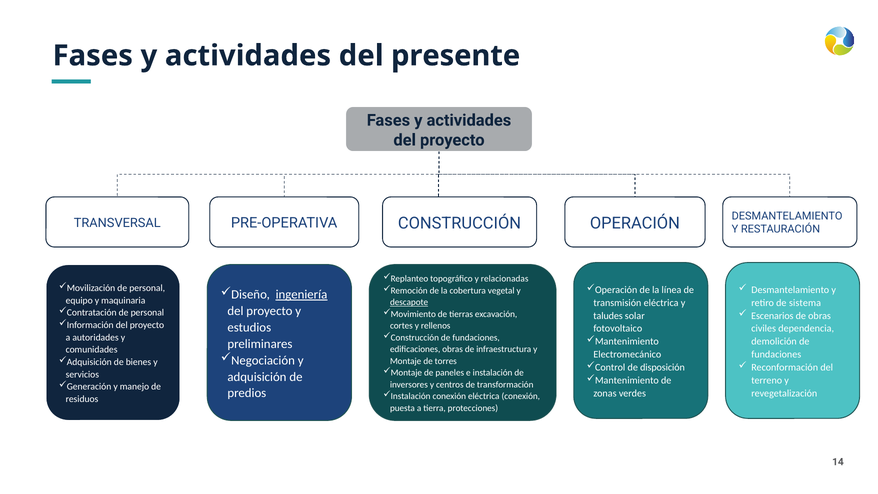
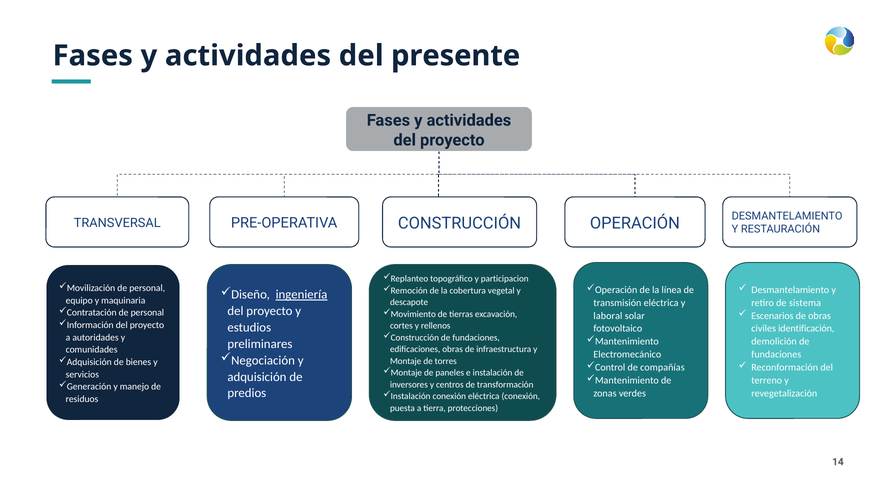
relacionadas: relacionadas -> participacion
descapote underline: present -> none
taludes: taludes -> laboral
dependencia: dependencia -> identificación
disposición: disposición -> compañías
